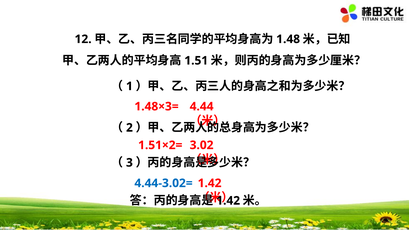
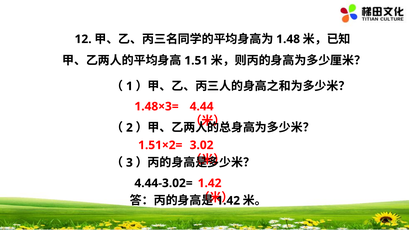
4.44-3.02= colour: blue -> black
